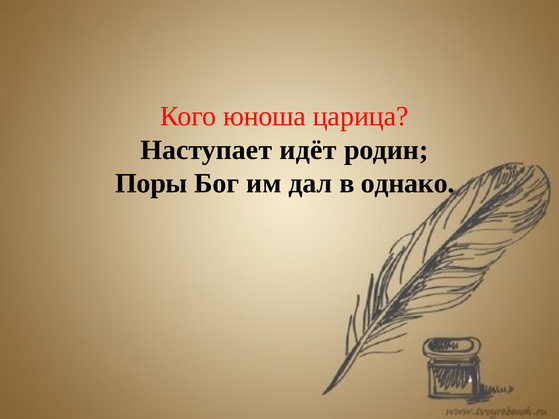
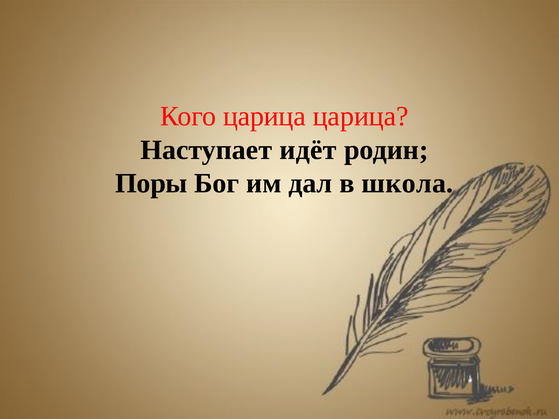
Кого юноша: юноша -> царица
однако: однако -> школа
